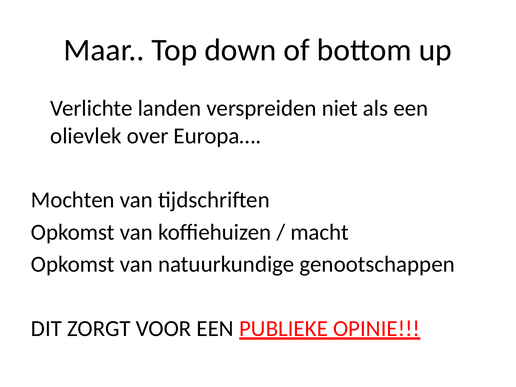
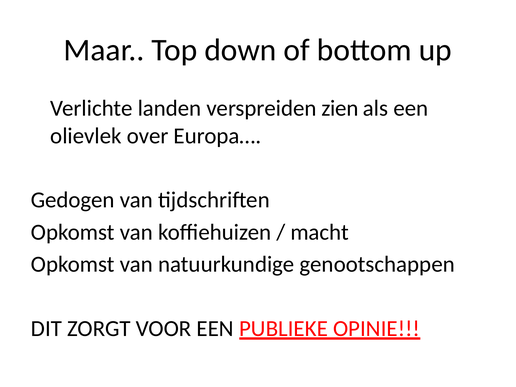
niet: niet -> zien
Mochten: Mochten -> Gedogen
